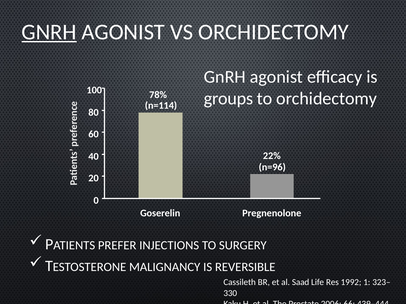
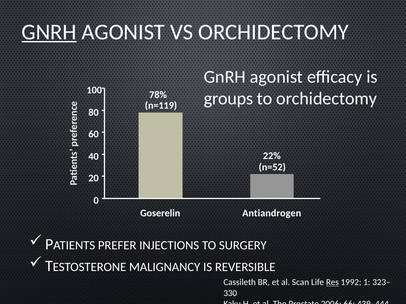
n=114: n=114 -> n=119
n=96: n=96 -> n=52
Pregnenolone: Pregnenolone -> Antiandrogen
Saad: Saad -> Scan
Res underline: none -> present
